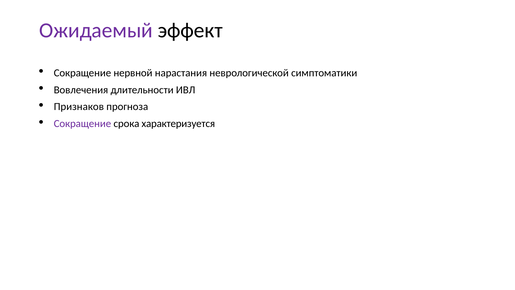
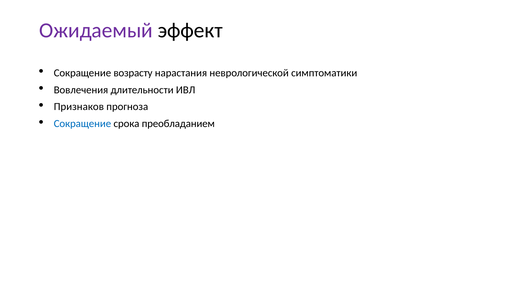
нервной: нервной -> возрасту
Сокращение at (82, 124) colour: purple -> blue
характеризуется: характеризуется -> преобладанием
